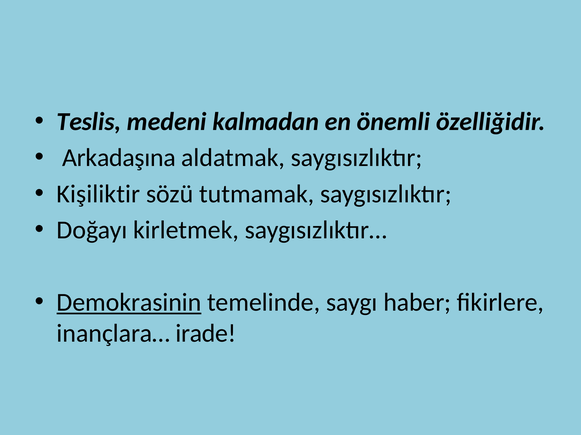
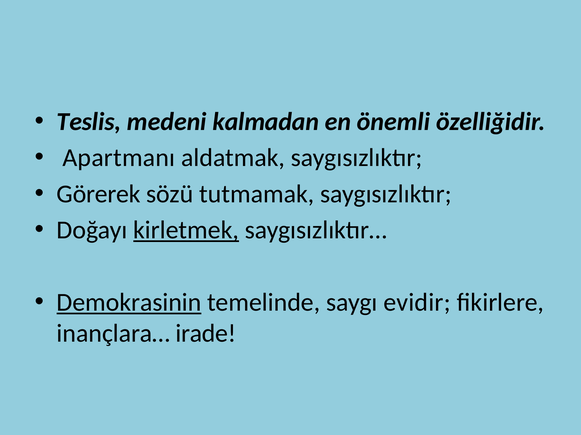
Arkadaşına: Arkadaşına -> Apartmanı
Kişiliktir: Kişiliktir -> Görerek
kirletmek underline: none -> present
haber: haber -> evidir
